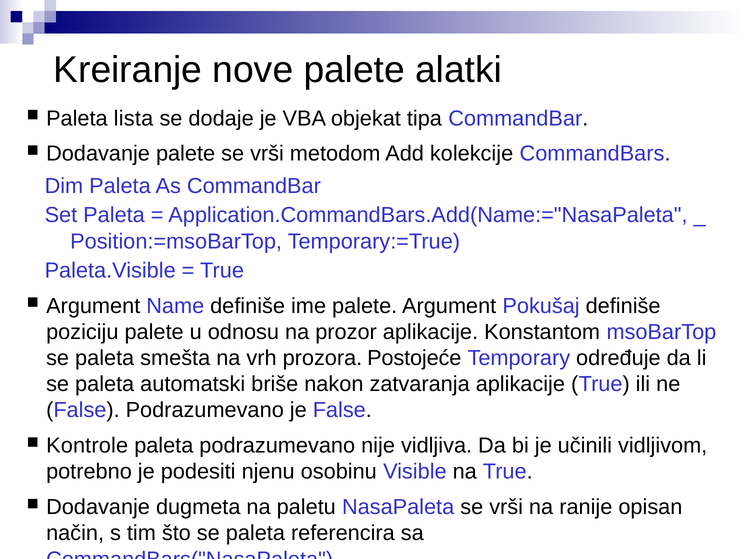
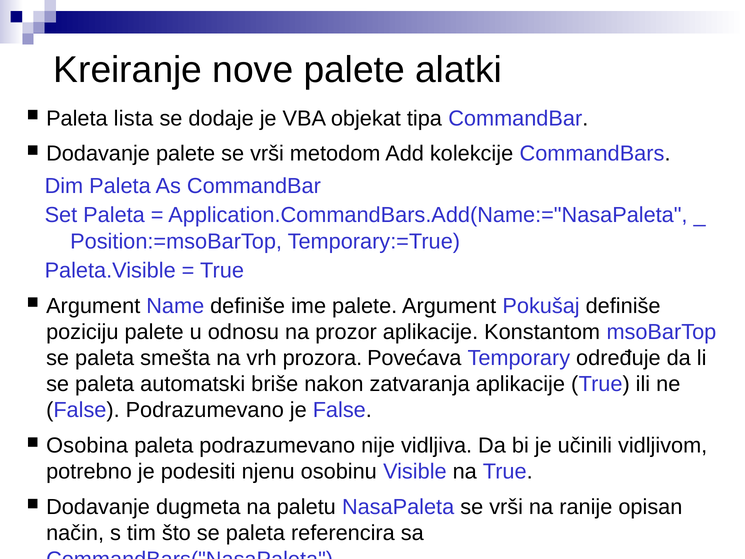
Postojeće: Postojeće -> Povećava
Kontrole: Kontrole -> Osobina
